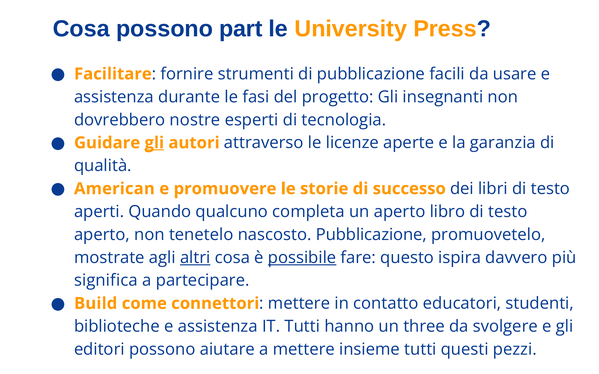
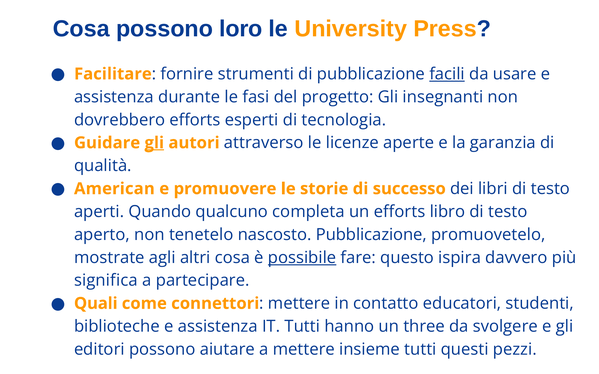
part: part -> loro
facili underline: none -> present
dovrebbero nostre: nostre -> efforts
un aperto: aperto -> efforts
altri underline: present -> none
Build: Build -> Quali
